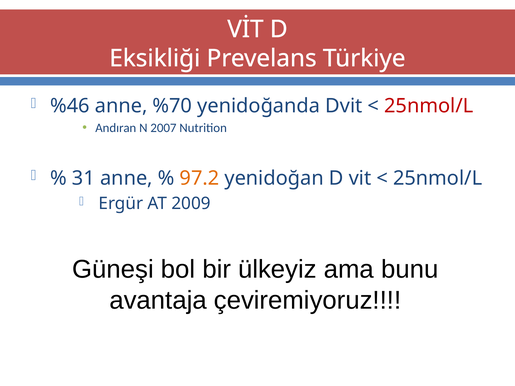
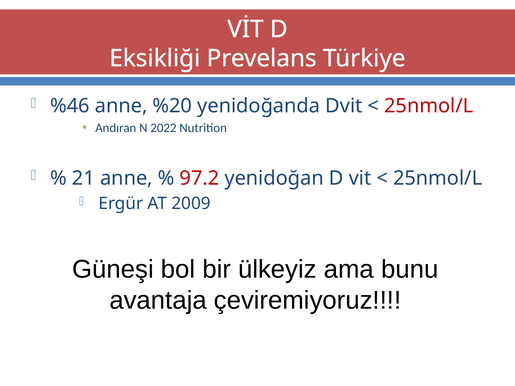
%70: %70 -> %20
2007: 2007 -> 2022
31: 31 -> 21
97.2 colour: orange -> red
